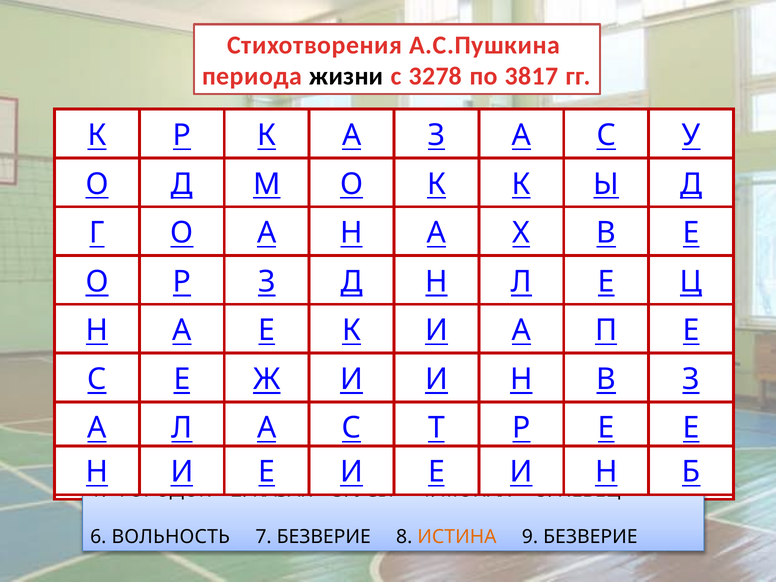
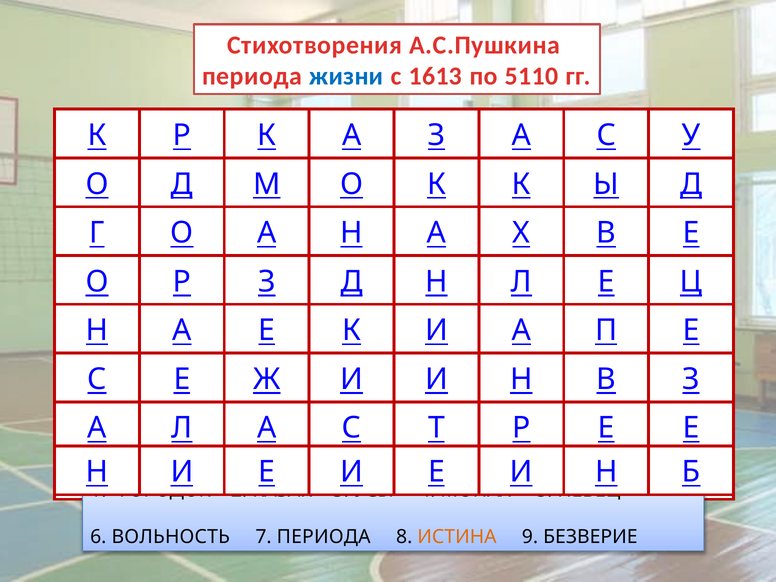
жизни colour: black -> blue
3278: 3278 -> 1613
3817: 3817 -> 5110
7 БЕЗВЕРИЕ: БЕЗВЕРИЕ -> ПЕРИОДА
